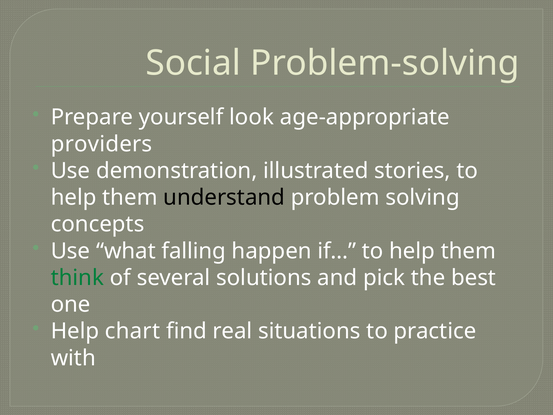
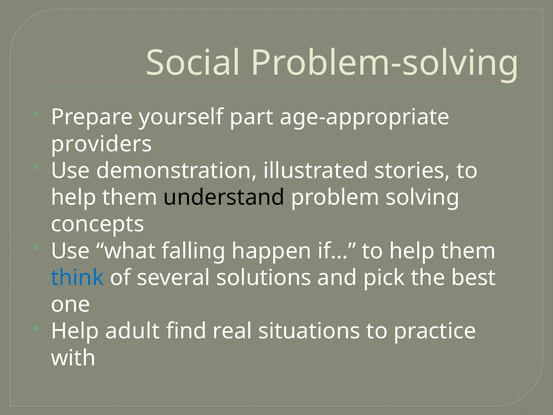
look: look -> part
think colour: green -> blue
chart: chart -> adult
